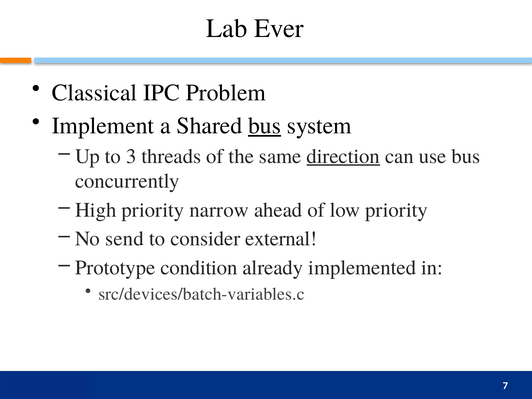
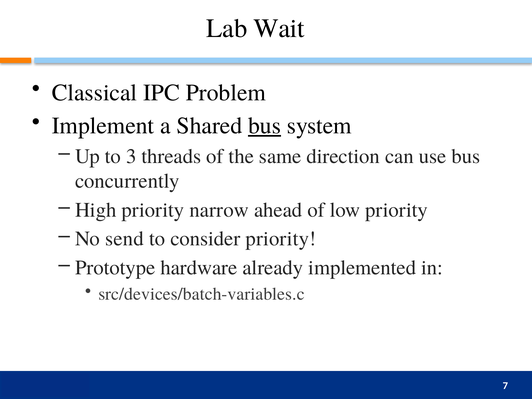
Ever: Ever -> Wait
direction underline: present -> none
consider external: external -> priority
condition: condition -> hardware
